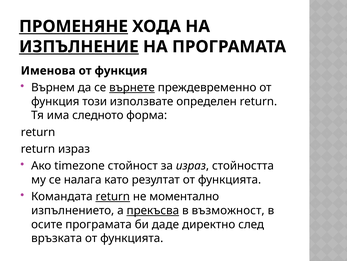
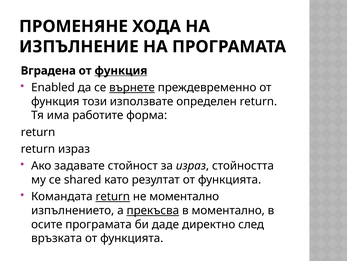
ПРОМЕНЯНЕ underline: present -> none
ИЗПЪЛНЕНИЕ underline: present -> none
Именова: Именова -> Вградена
функция at (121, 71) underline: none -> present
Върнем: Върнем -> Enabled
следното: следното -> работите
timezone: timezone -> задавате
налага: налага -> shared
в възможност: възможност -> моментално
